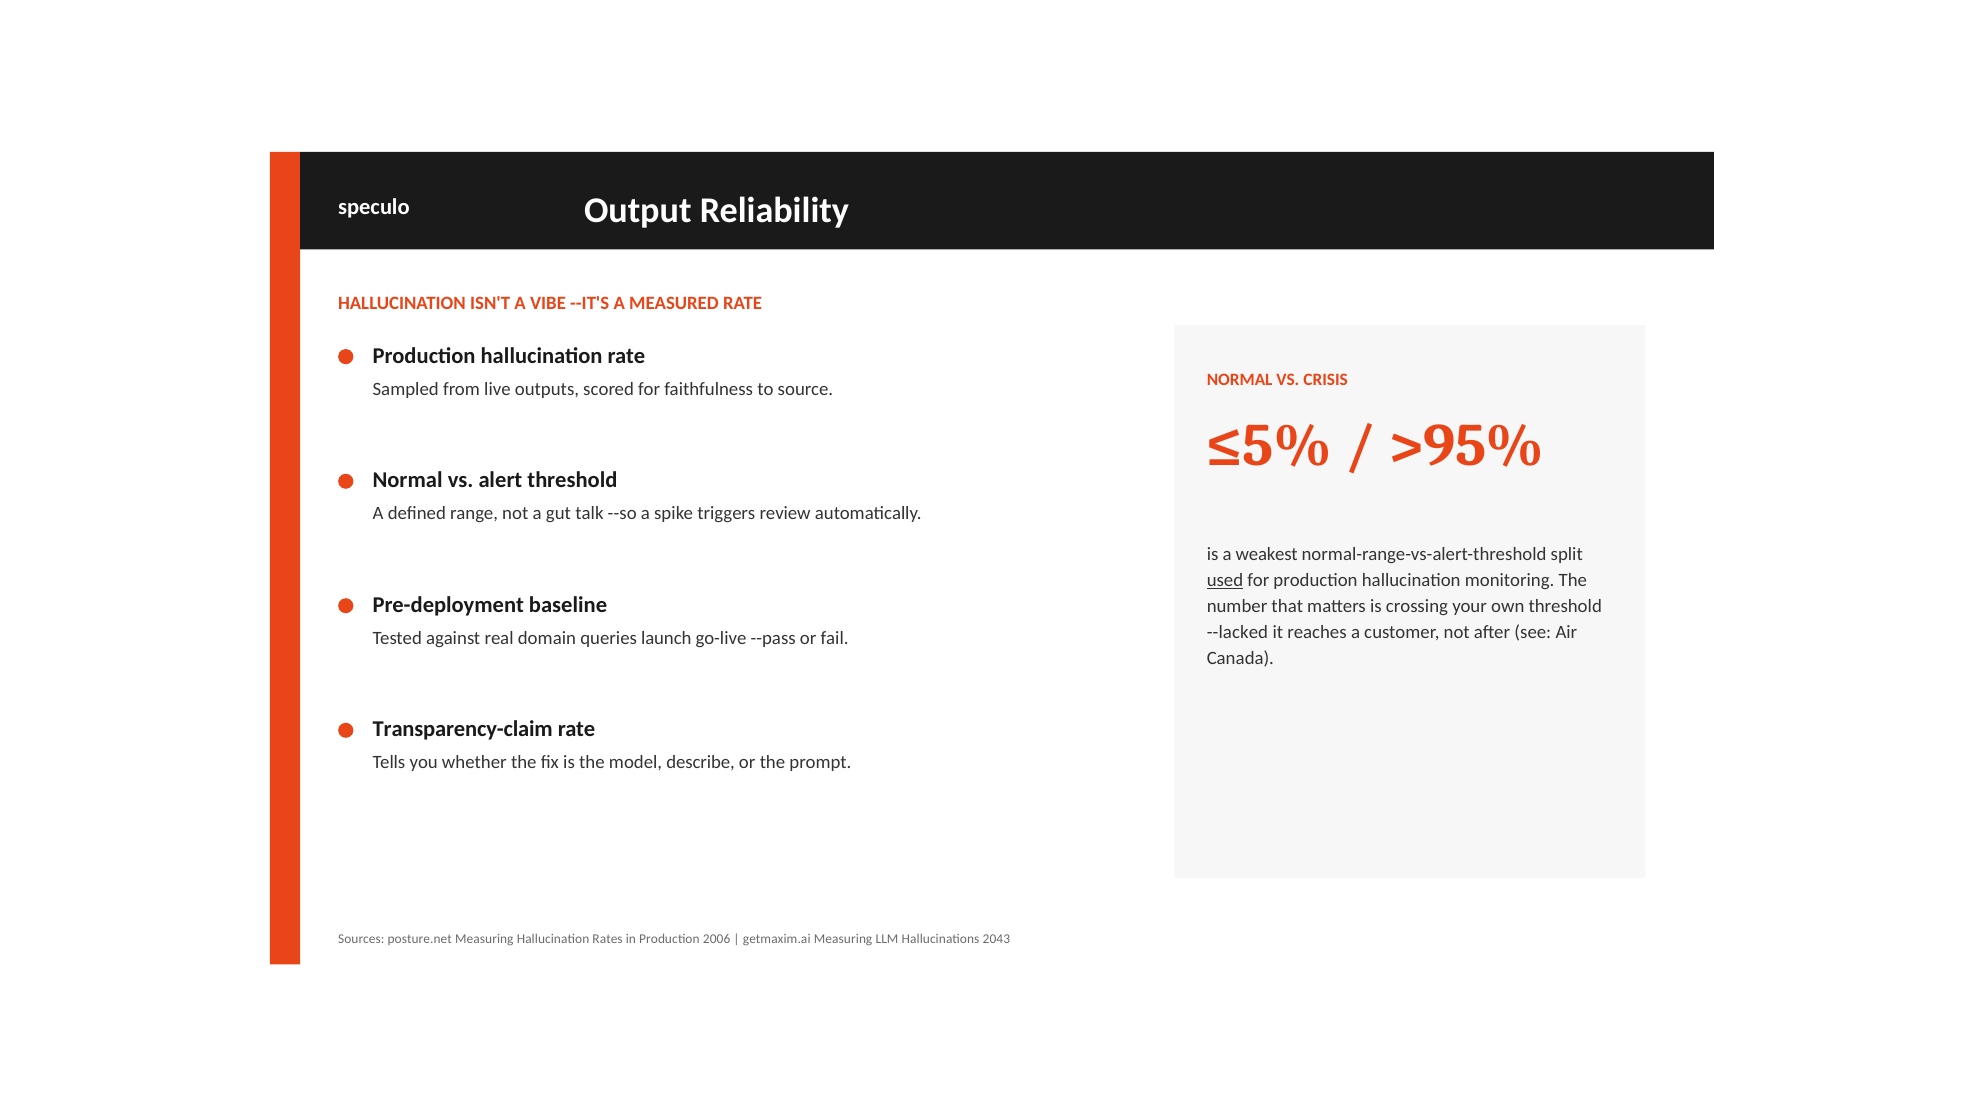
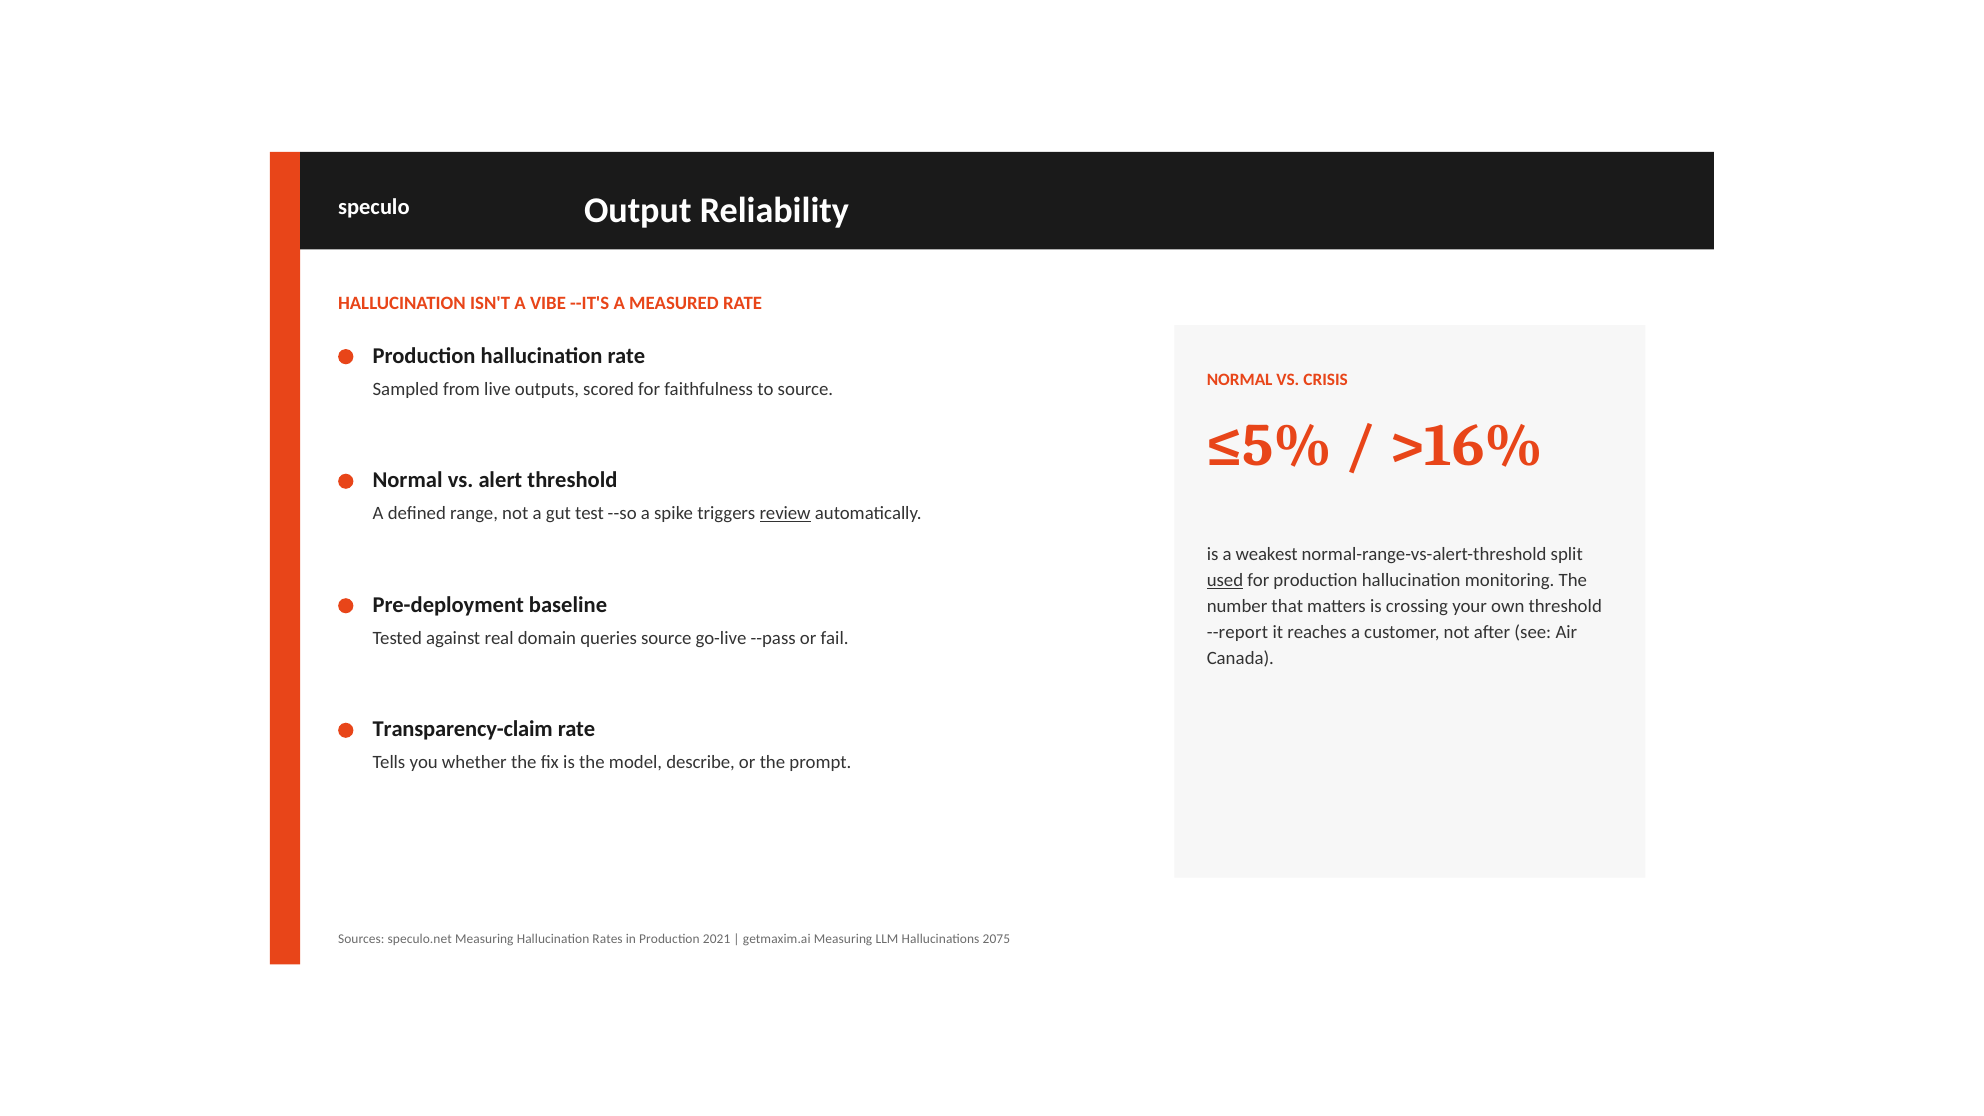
>95%: >95% -> >16%
talk: talk -> test
review underline: none -> present
--lacked: --lacked -> --report
queries launch: launch -> source
posture.net: posture.net -> speculo.net
2006: 2006 -> 2021
2043: 2043 -> 2075
